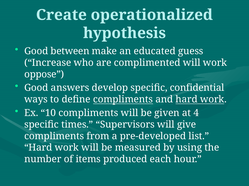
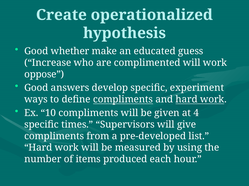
between: between -> whether
confidential: confidential -> experiment
